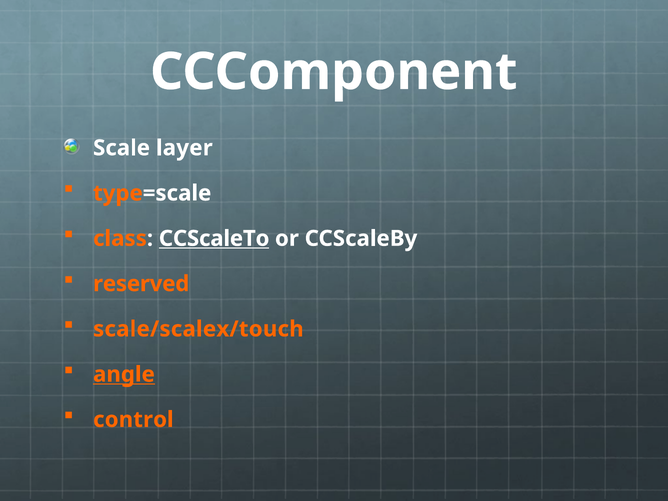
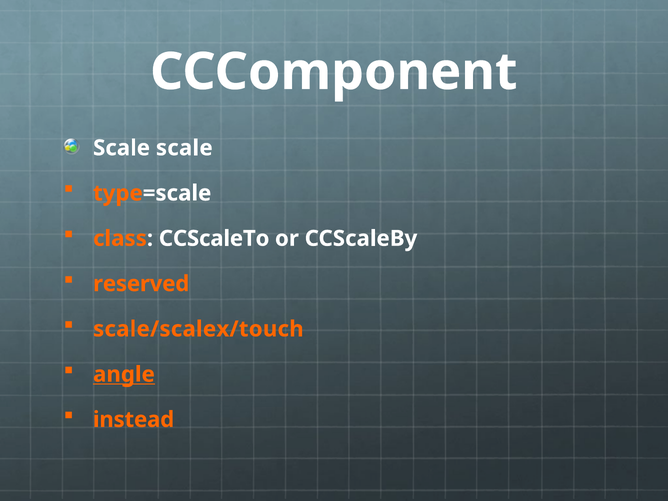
Scale layer: layer -> scale
CCScaleTo underline: present -> none
control: control -> instead
